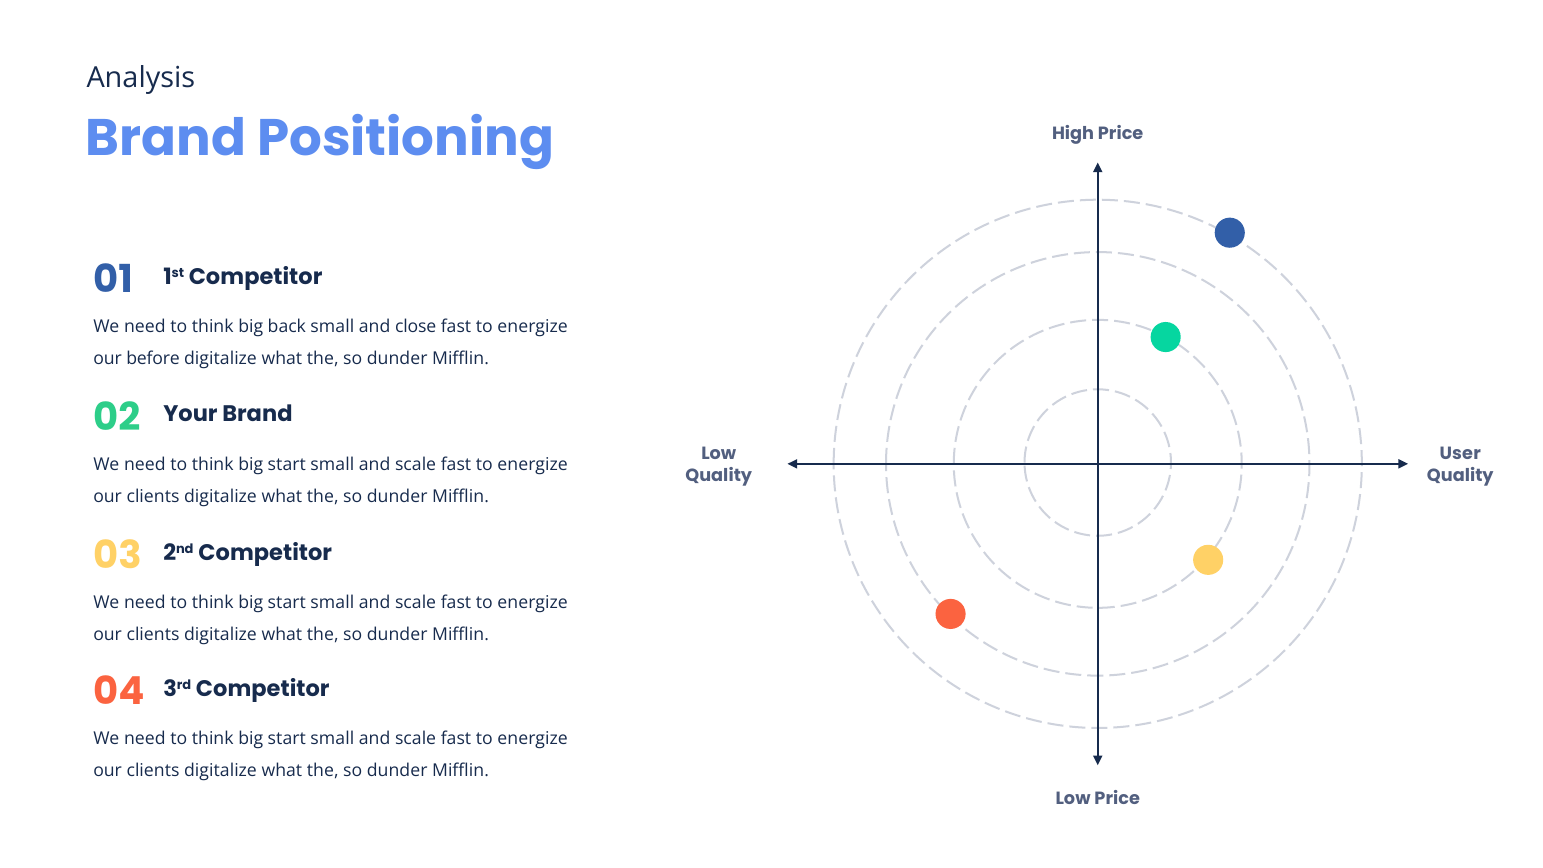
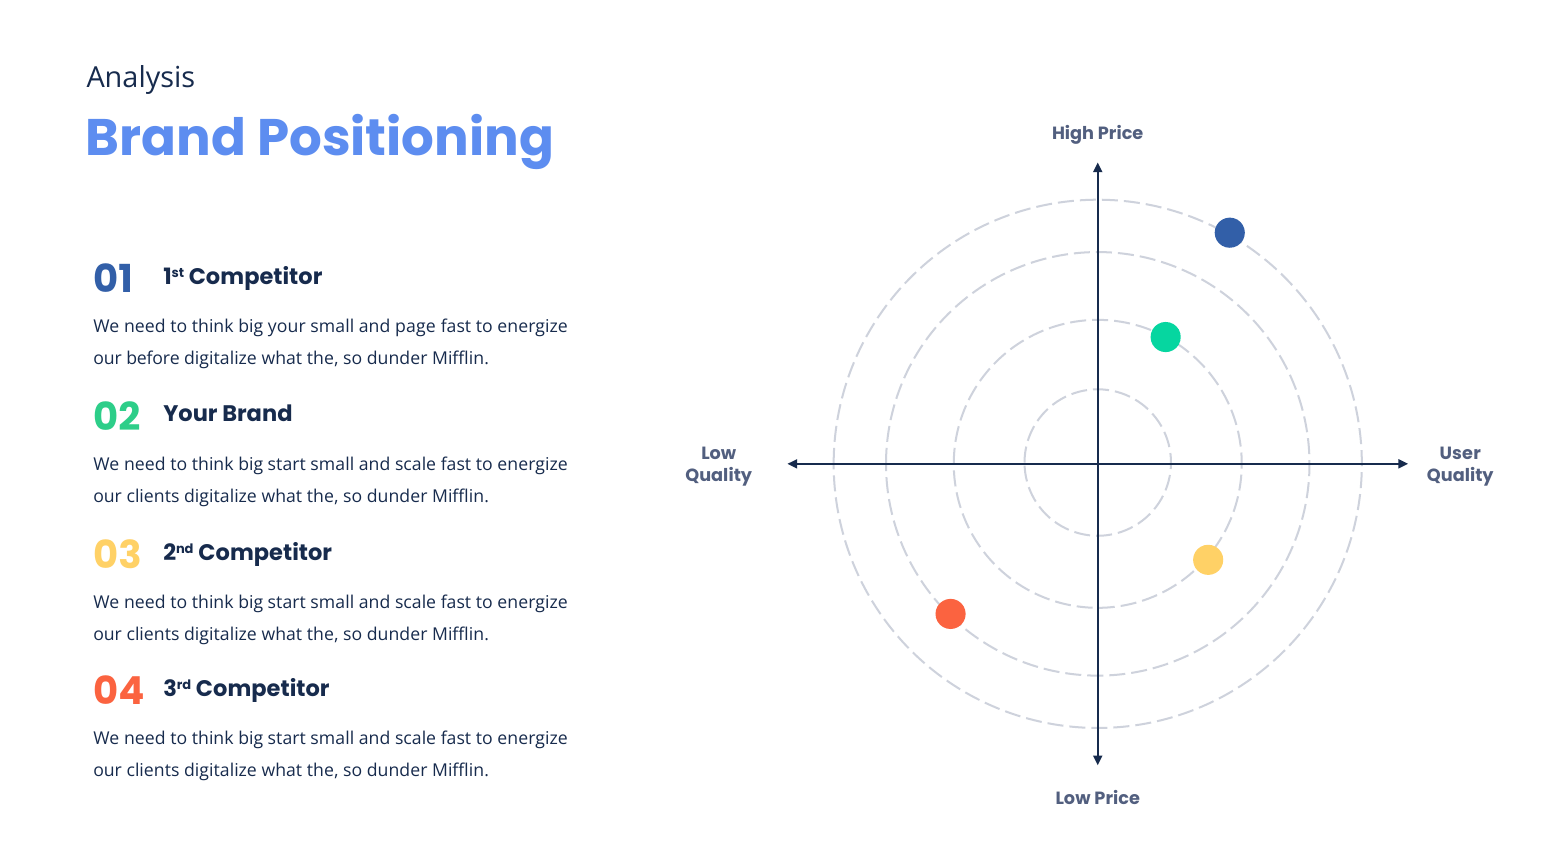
big back: back -> your
close: close -> page
